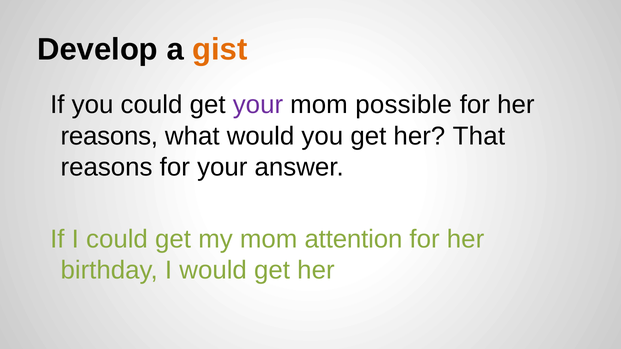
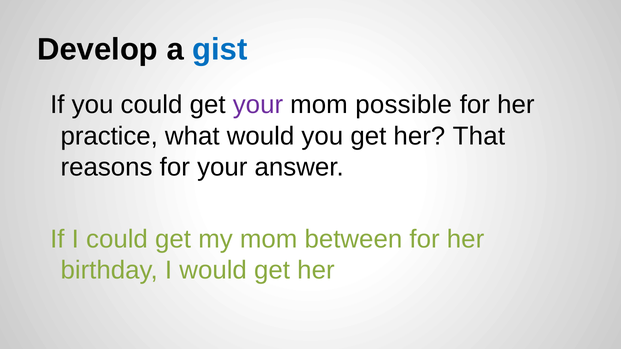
gist colour: orange -> blue
reasons at (109, 136): reasons -> practice
attention: attention -> between
